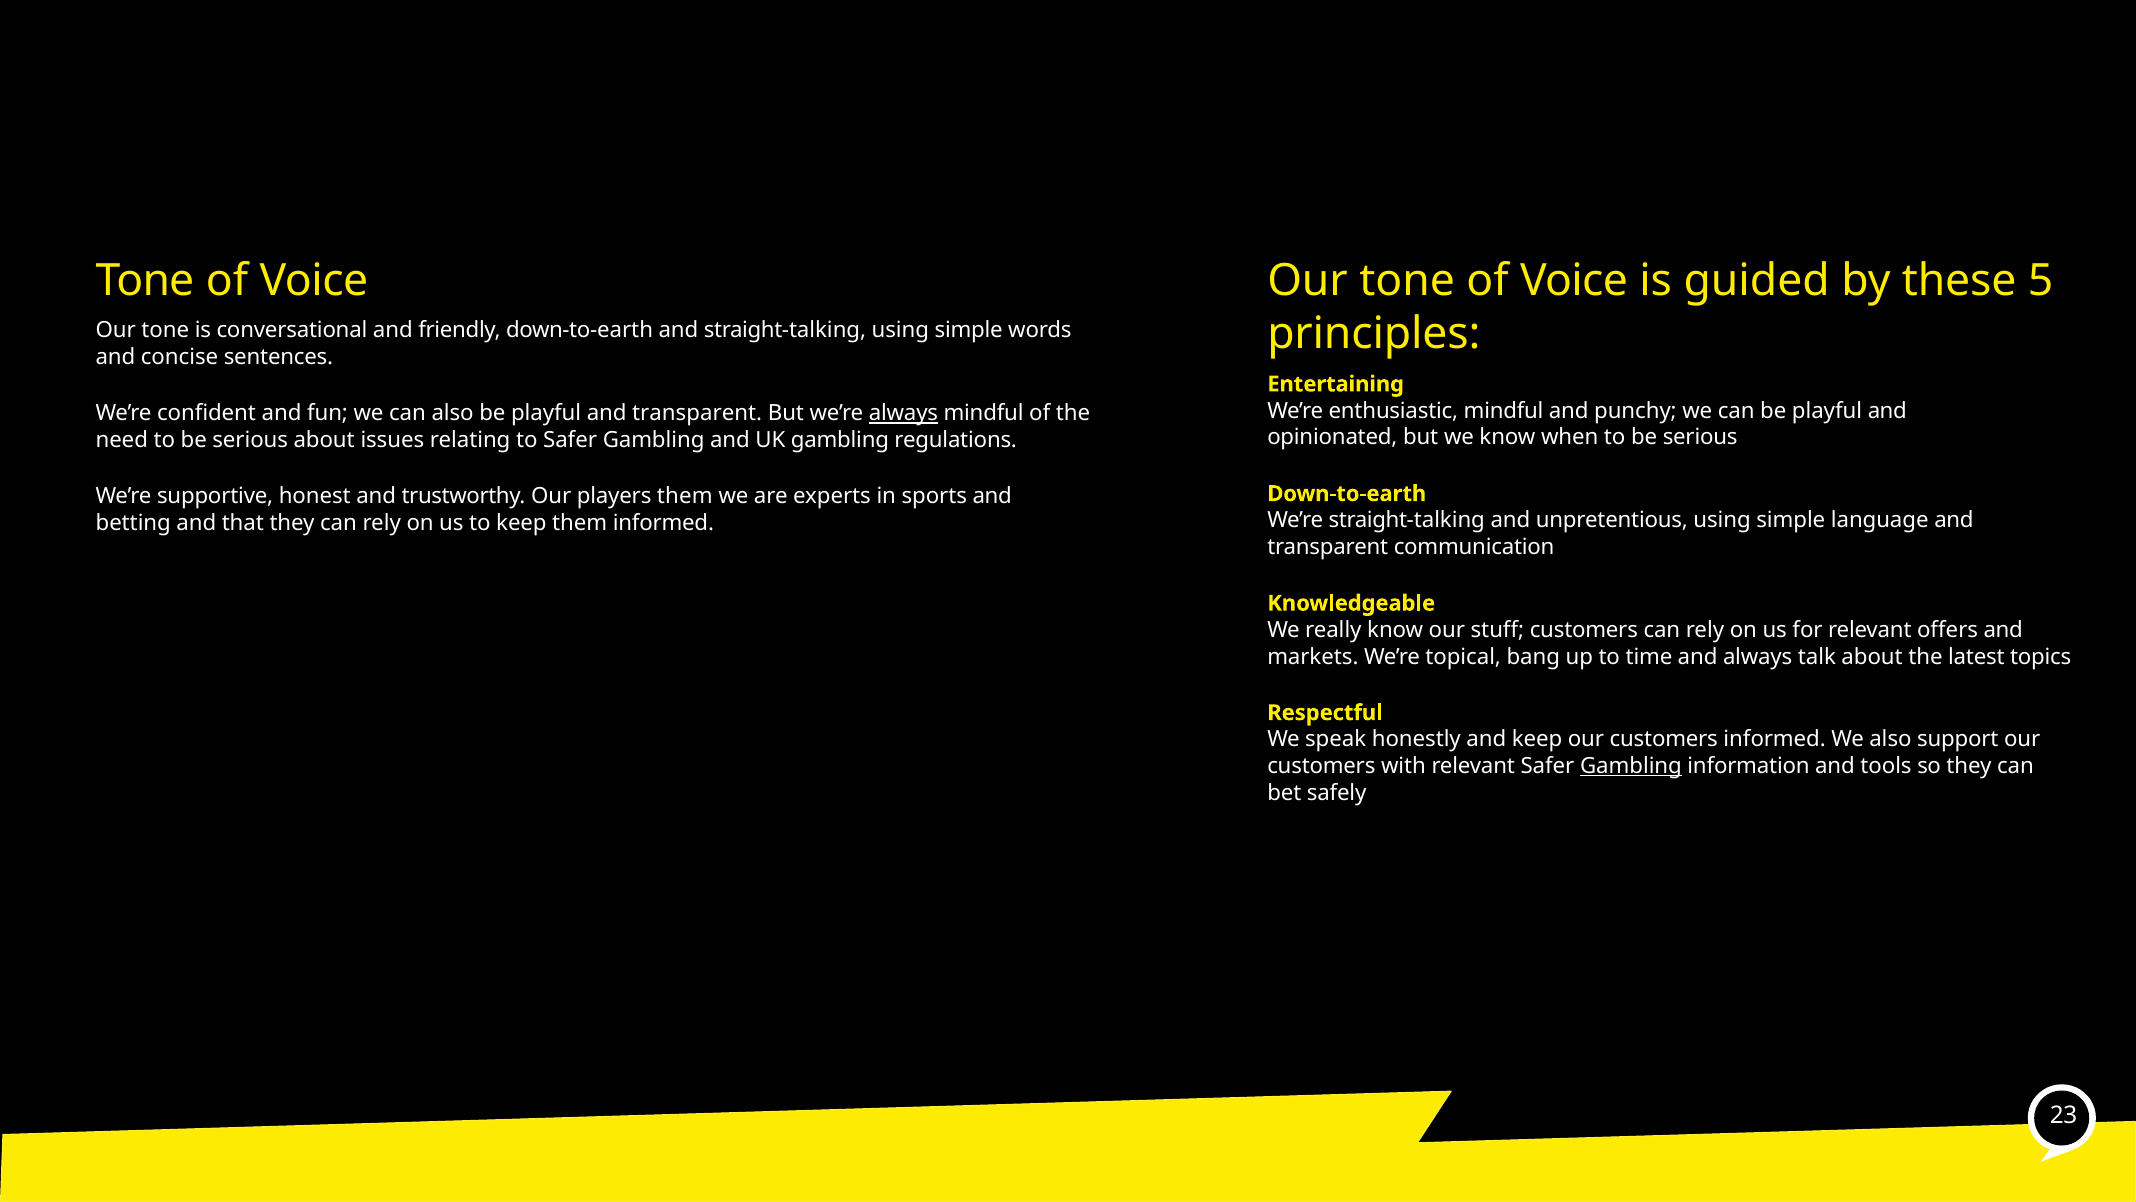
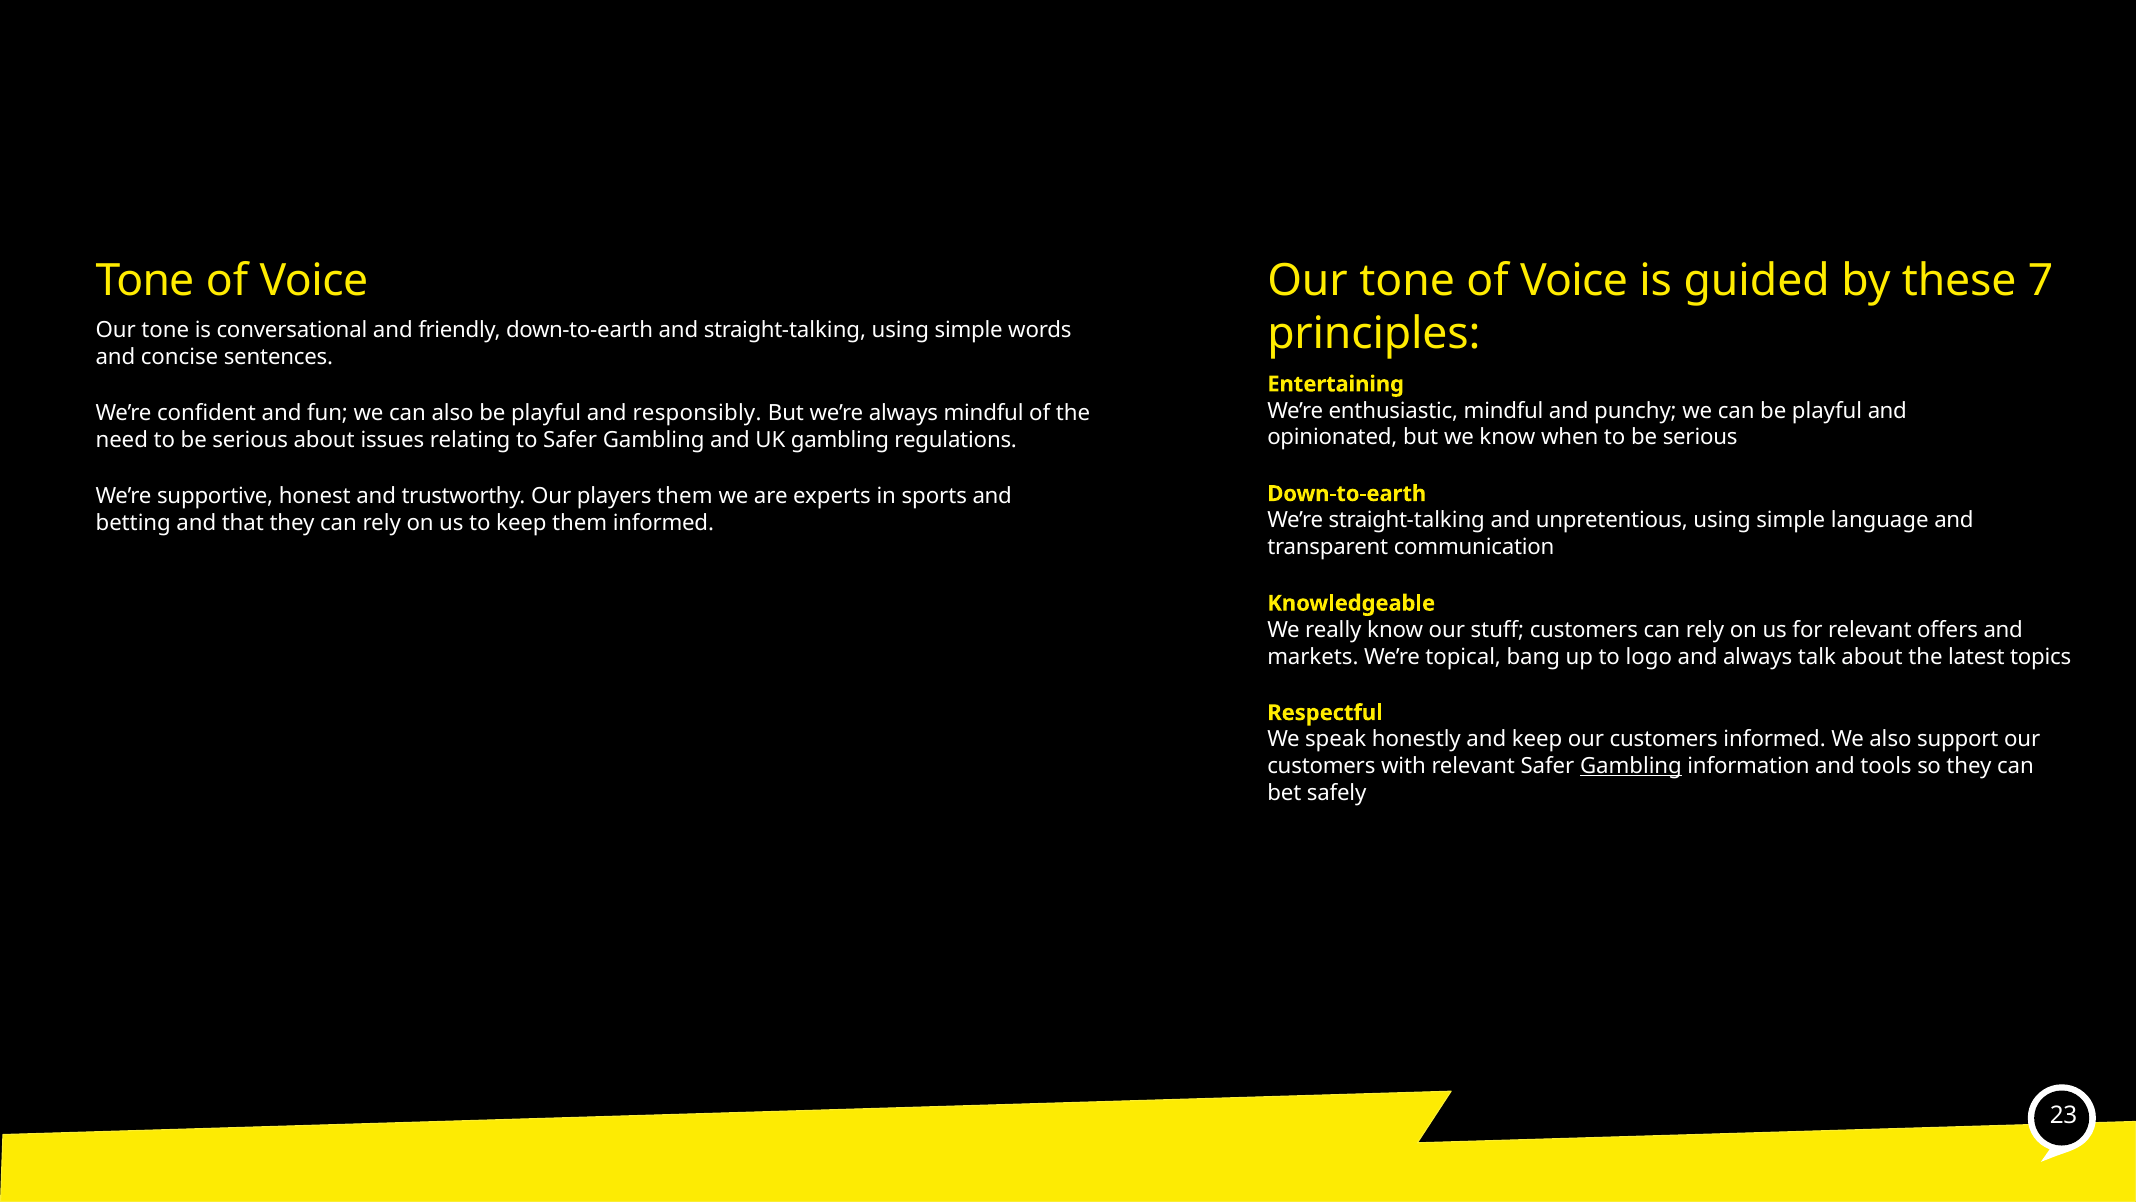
5: 5 -> 7
playful and transparent: transparent -> responsibly
always at (903, 413) underline: present -> none
time: time -> logo
